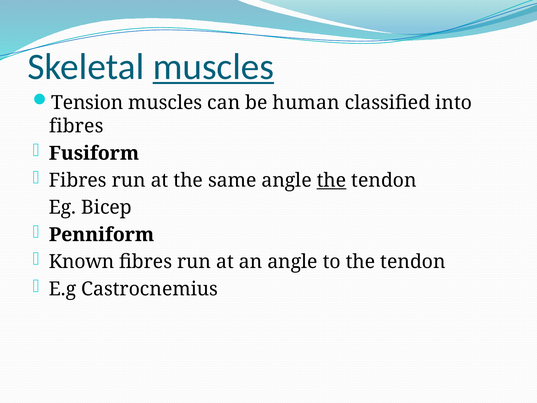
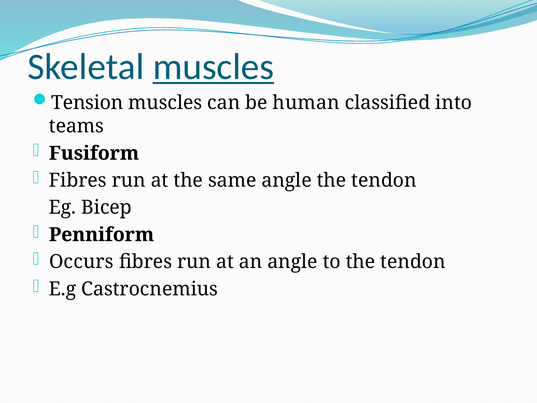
fibres at (76, 126): fibres -> teams
the at (331, 180) underline: present -> none
Known: Known -> Occurs
